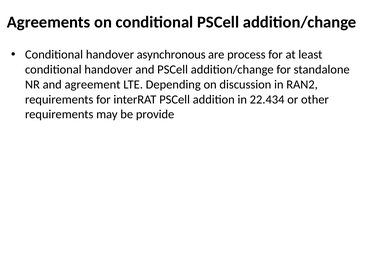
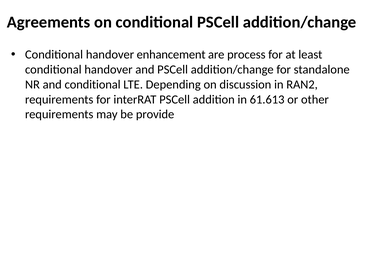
asynchronous: asynchronous -> enhancement
and agreement: agreement -> conditional
22.434: 22.434 -> 61.613
